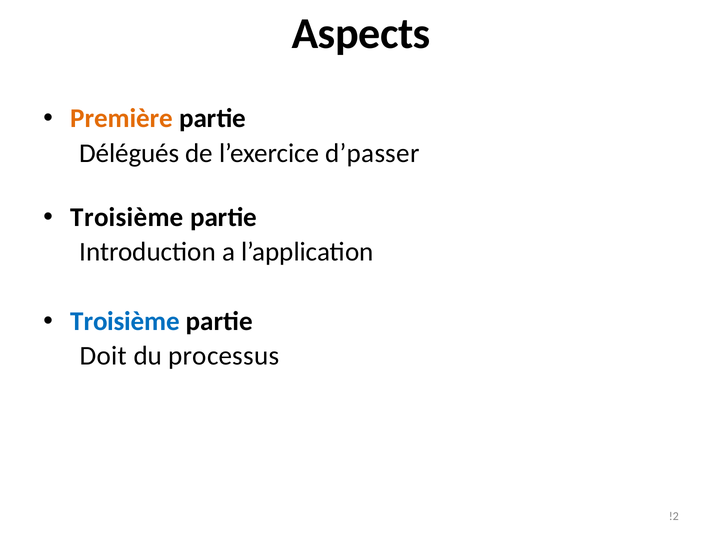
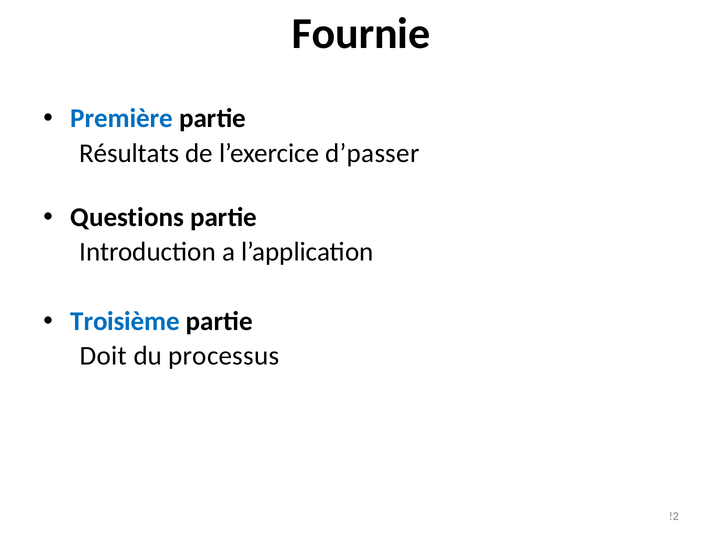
Aspects: Aspects -> Fournie
Première colour: orange -> blue
Délégués: Délégués -> Résultats
Troisième at (127, 217): Troisième -> Questions
